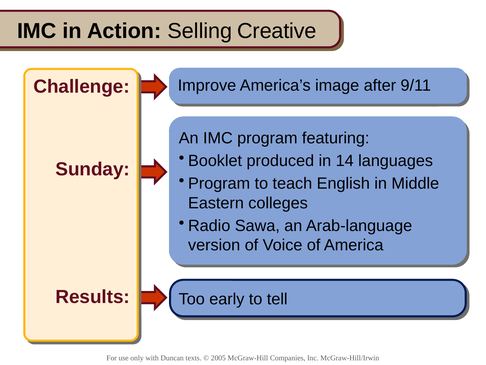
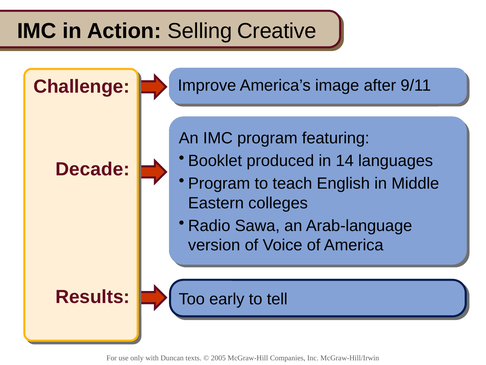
Sunday: Sunday -> Decade
